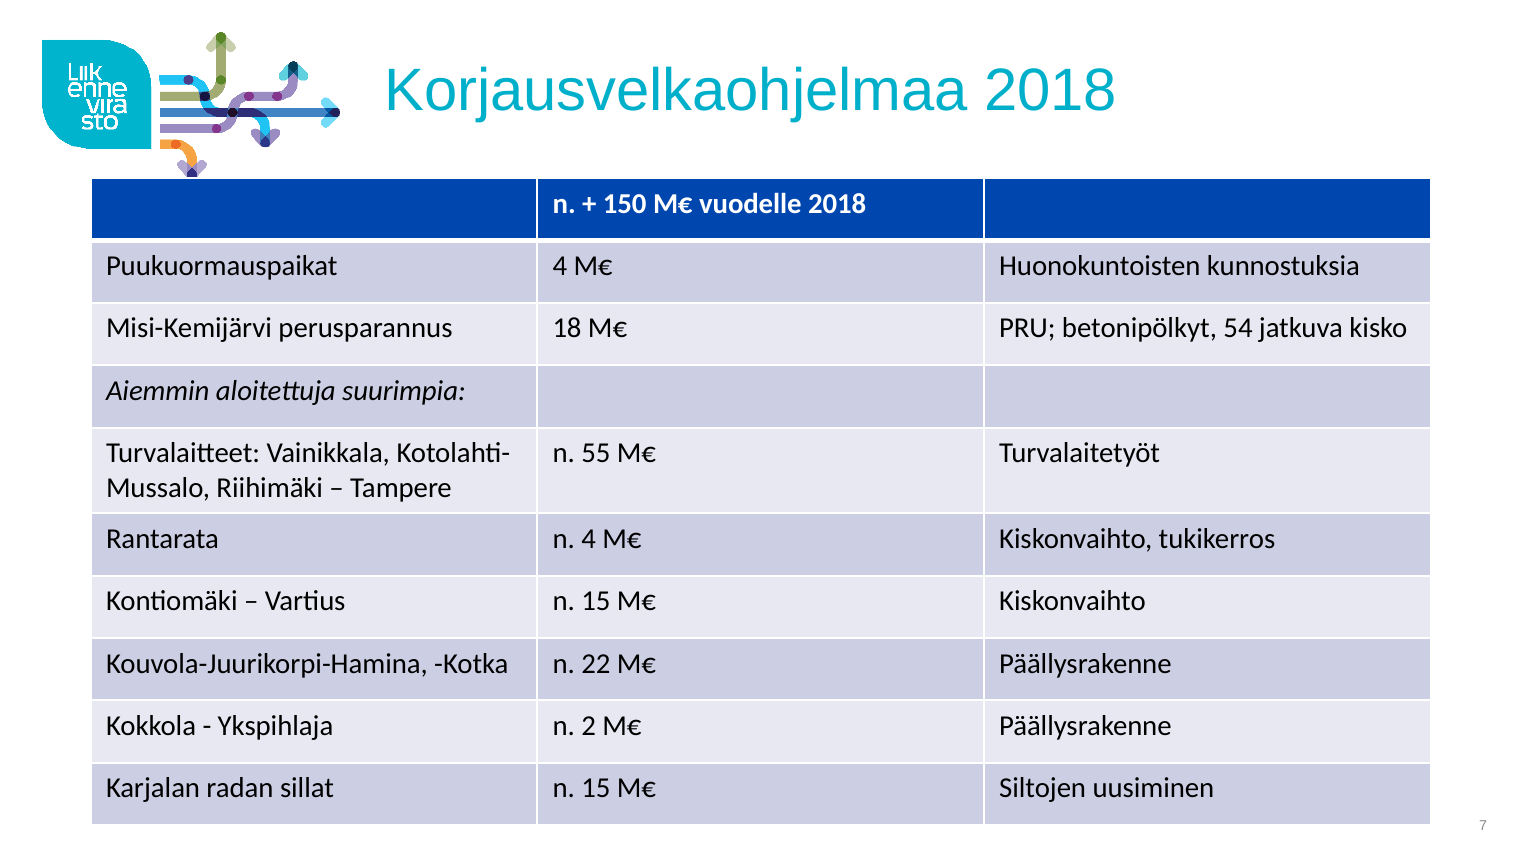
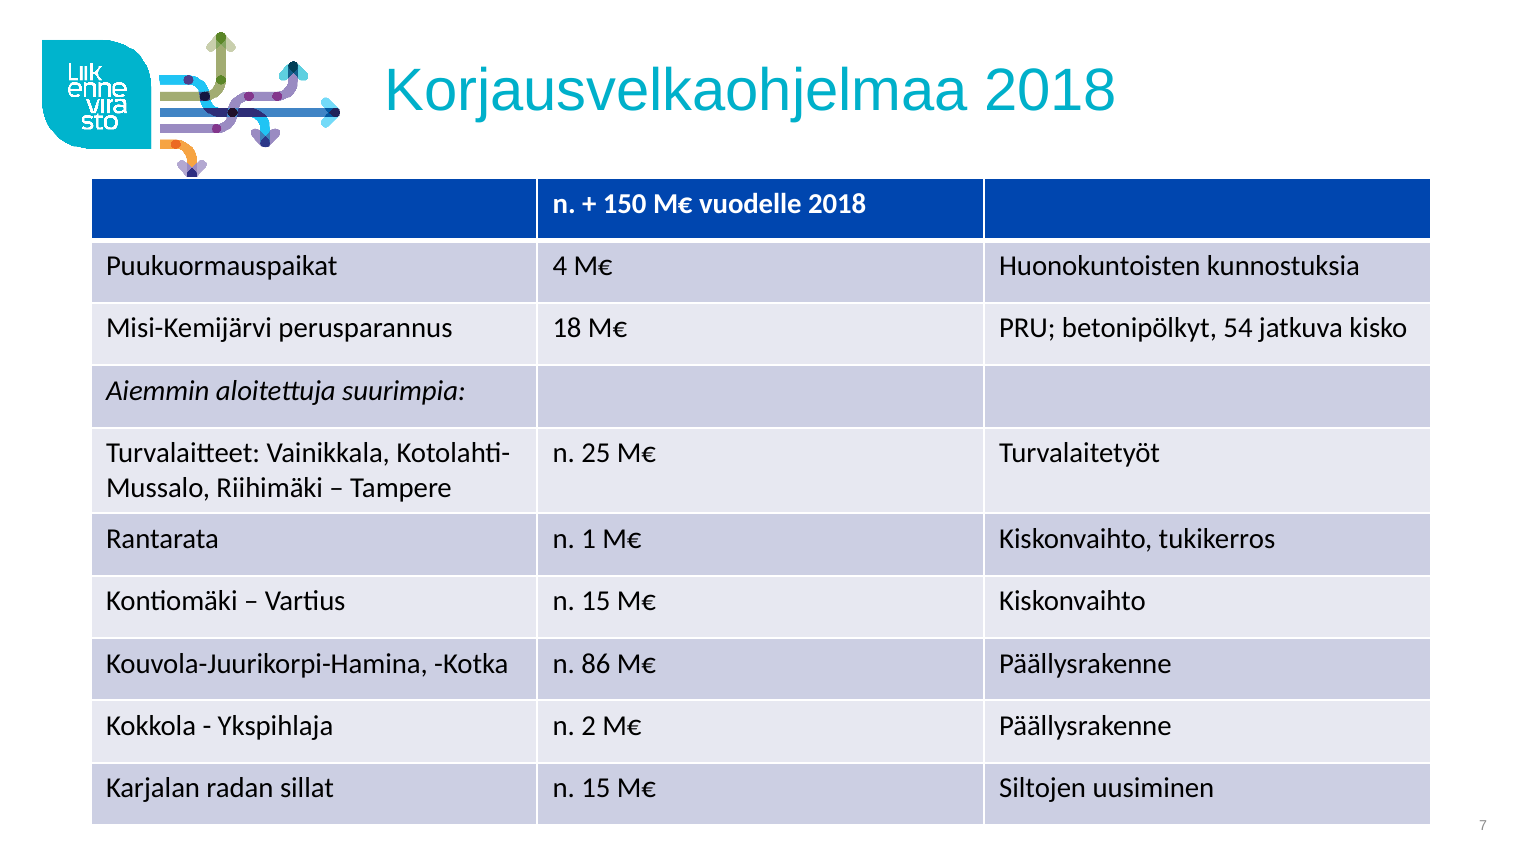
55: 55 -> 25
n 4: 4 -> 1
22: 22 -> 86
